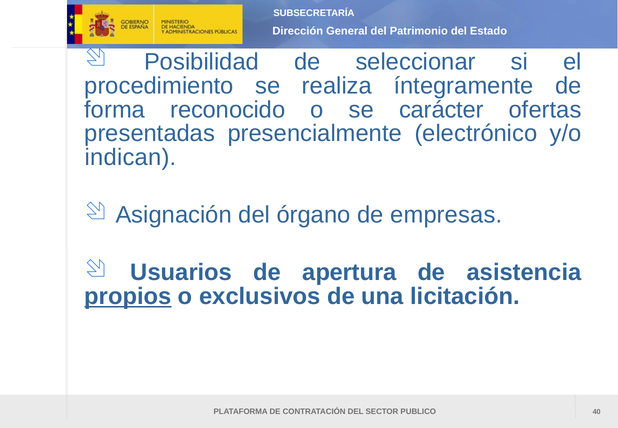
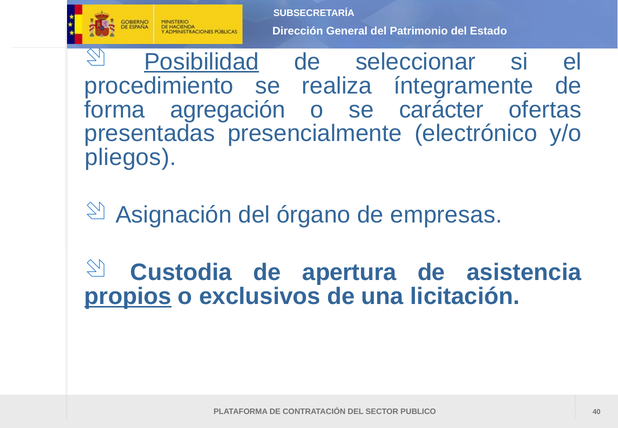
Posibilidad underline: none -> present
reconocido: reconocido -> agregación
indican: indican -> pliegos
Usuarios: Usuarios -> Custodia
